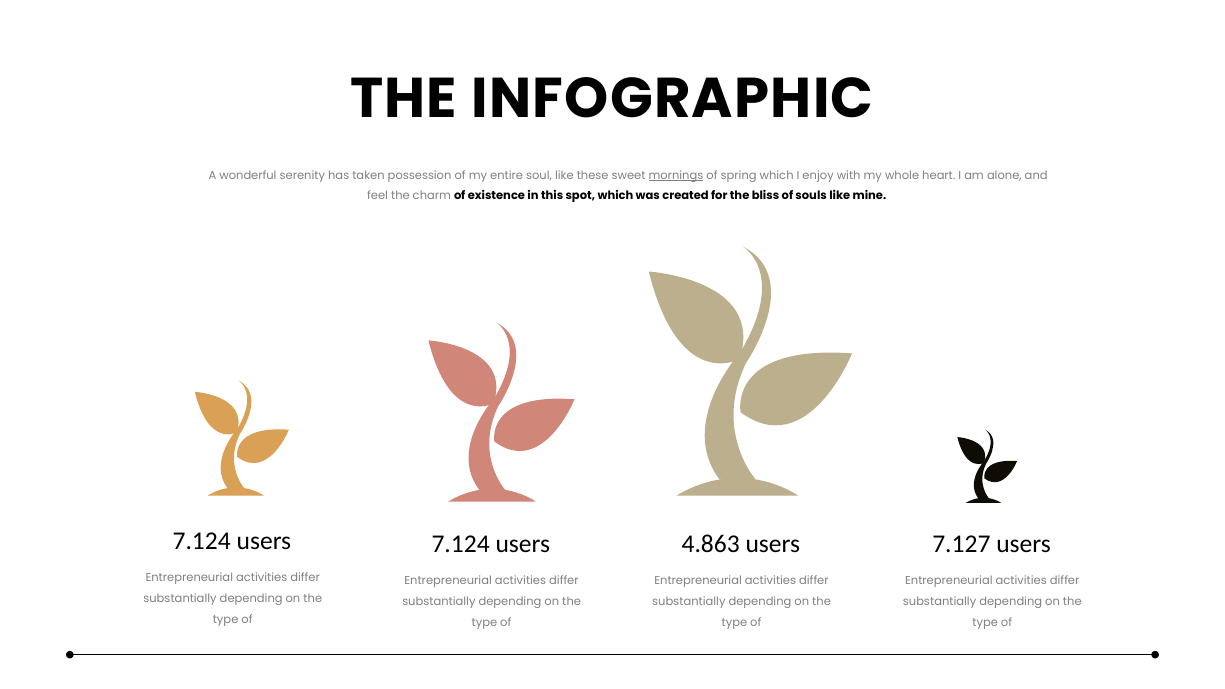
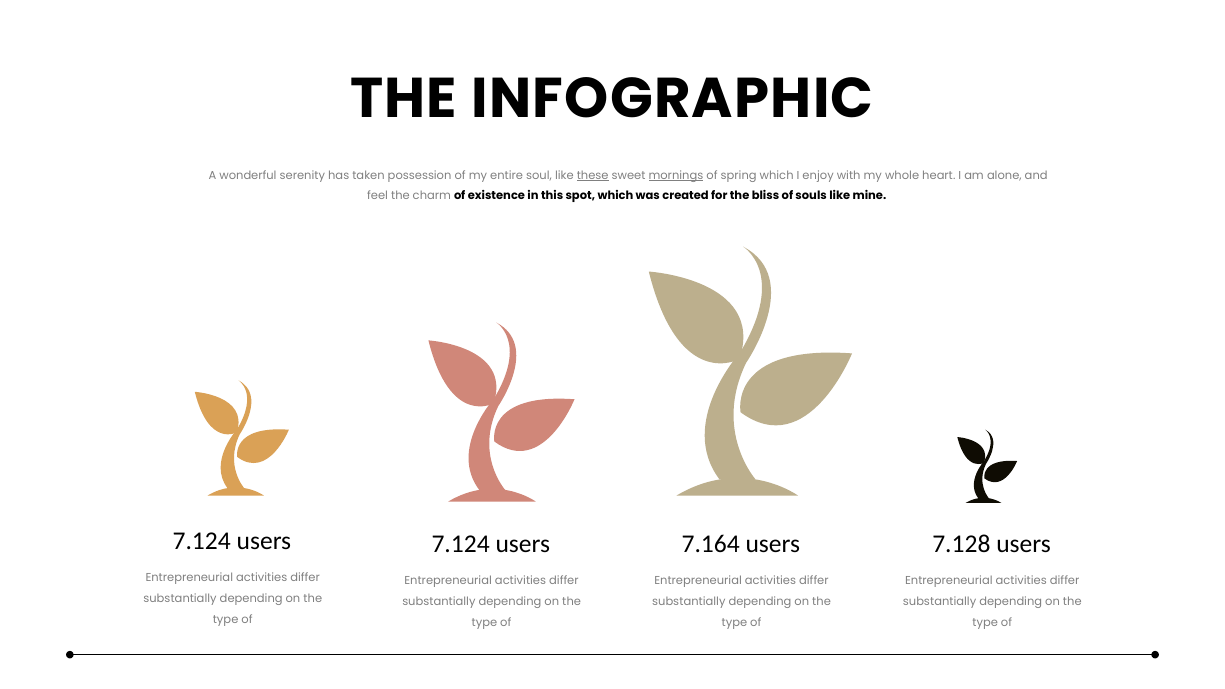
these underline: none -> present
4.863: 4.863 -> 7.164
7.127: 7.127 -> 7.128
